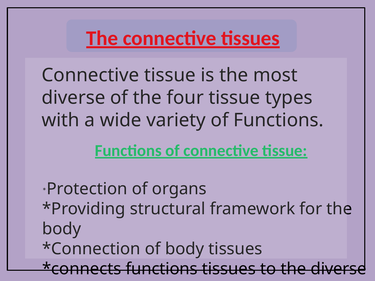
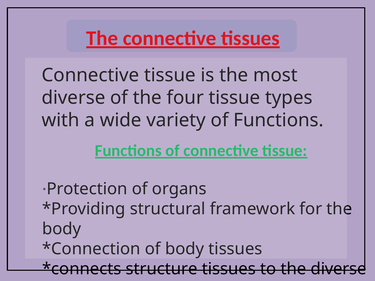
functions at (162, 269): functions -> structure
